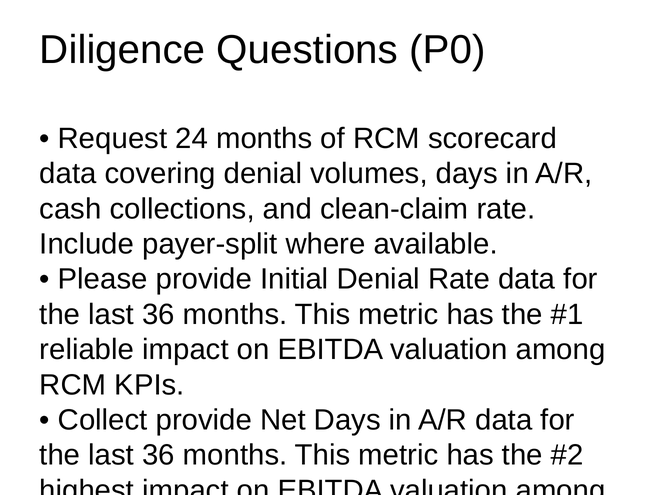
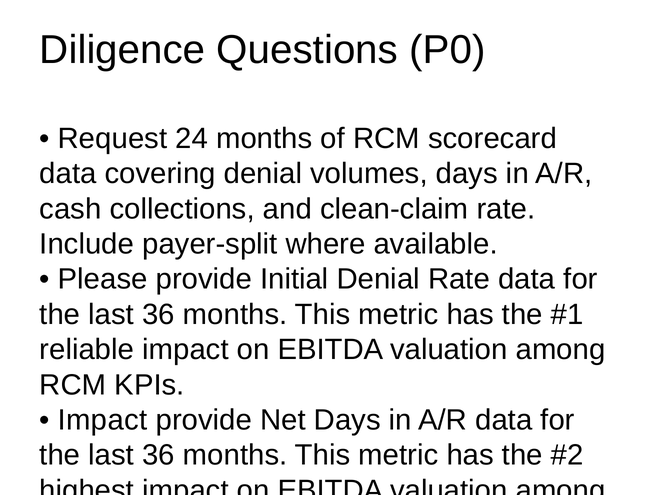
Collect at (103, 420): Collect -> Impact
